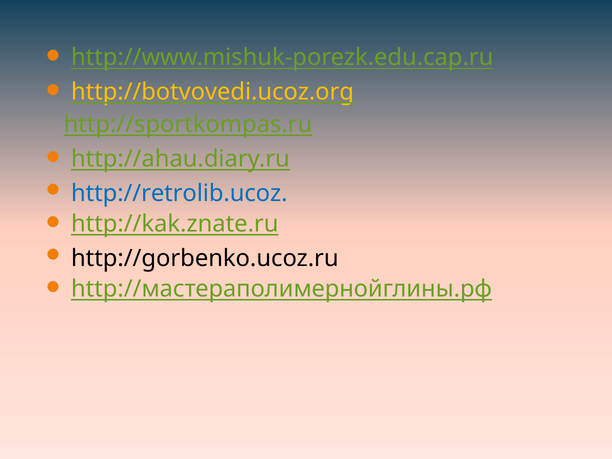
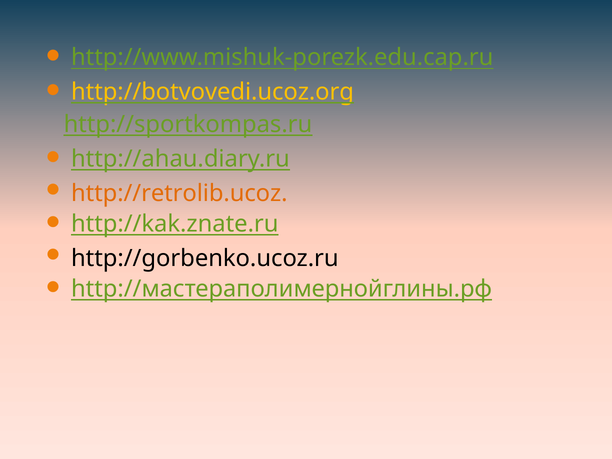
http://retrolib.ucoz colour: blue -> orange
